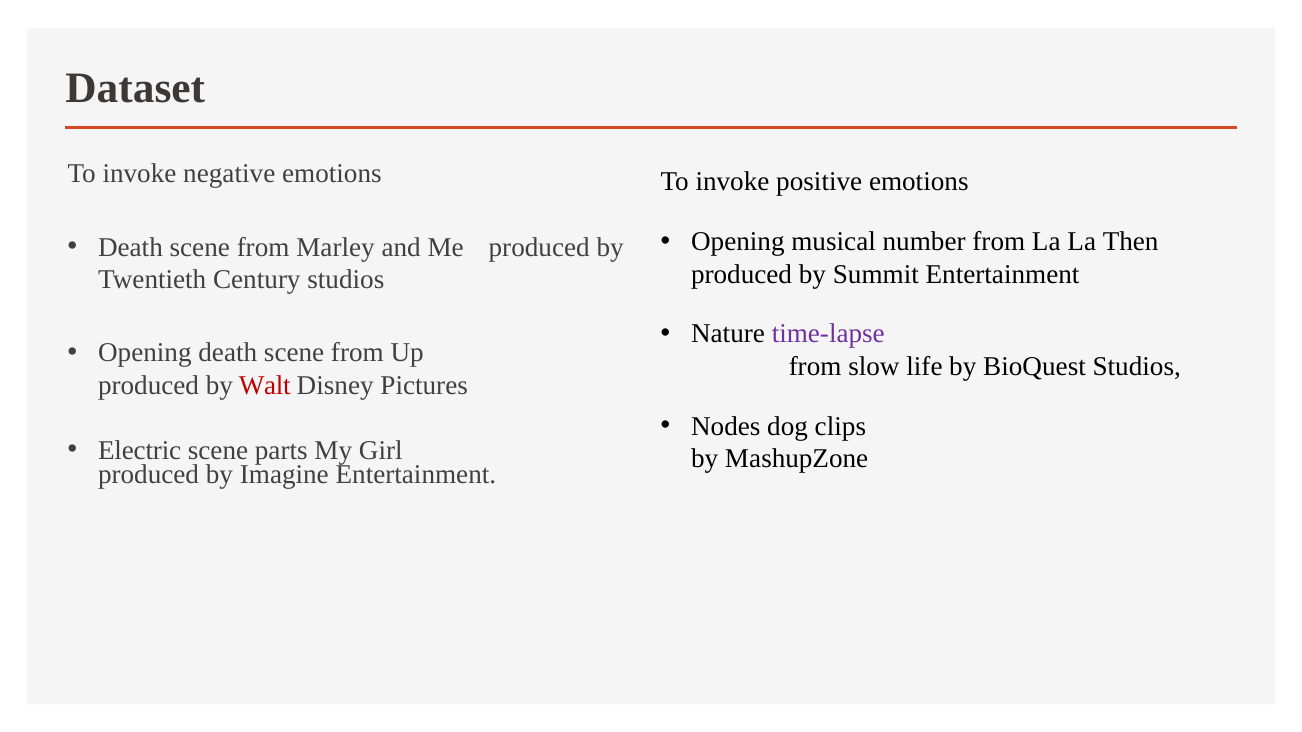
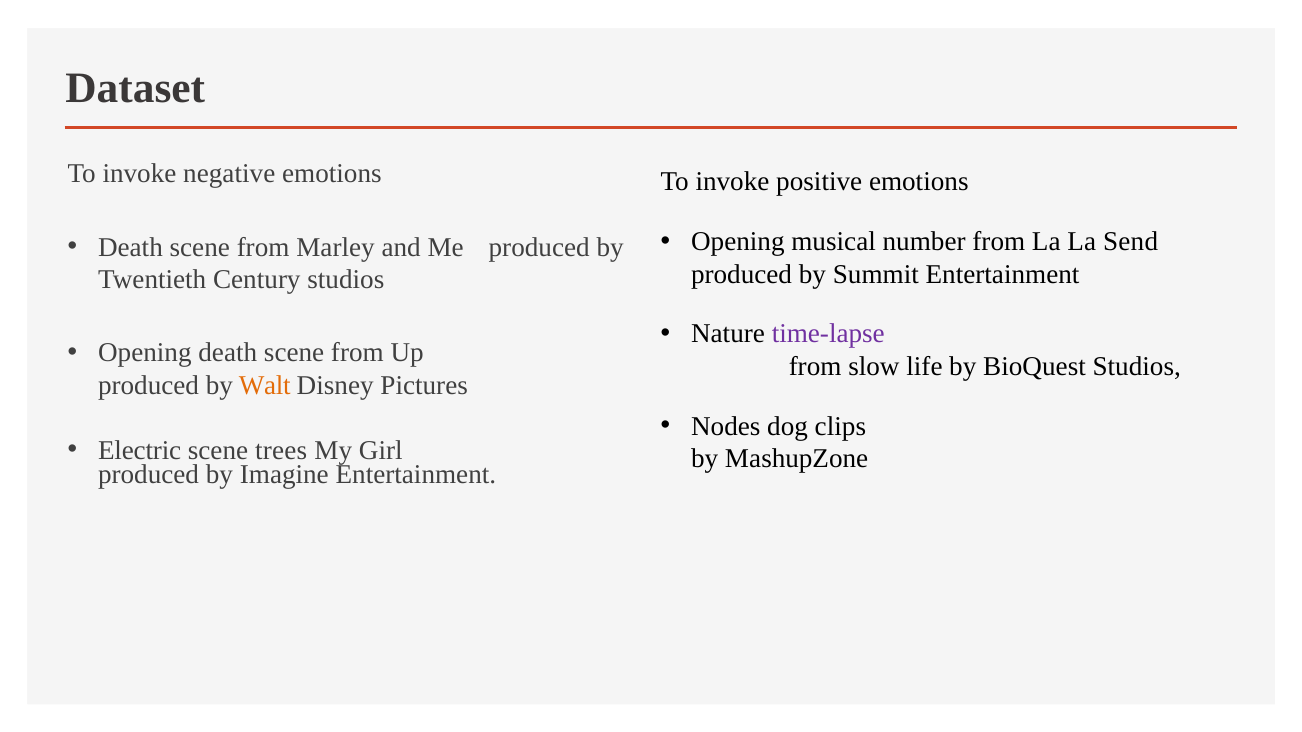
Then: Then -> Send
Walt colour: red -> orange
parts: parts -> trees
